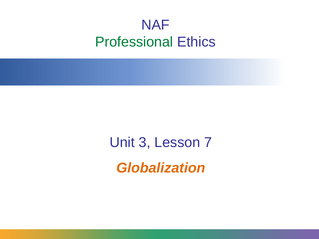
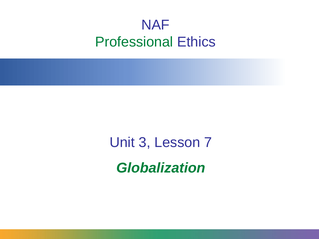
Globalization colour: orange -> green
